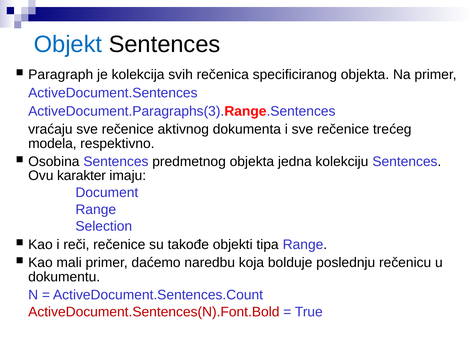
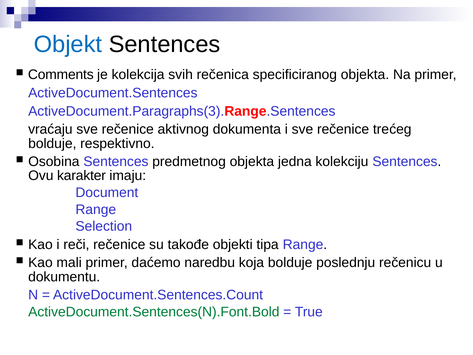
Paragraph: Paragraph -> Comments
modela at (52, 143): modela -> bolduje
ActiveDocument.Sentences(N).Font.Bold colour: red -> green
